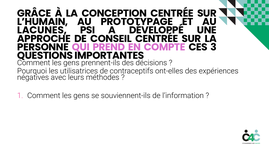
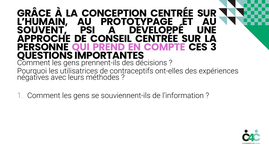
LACUNES: LACUNES -> SOUVENT
